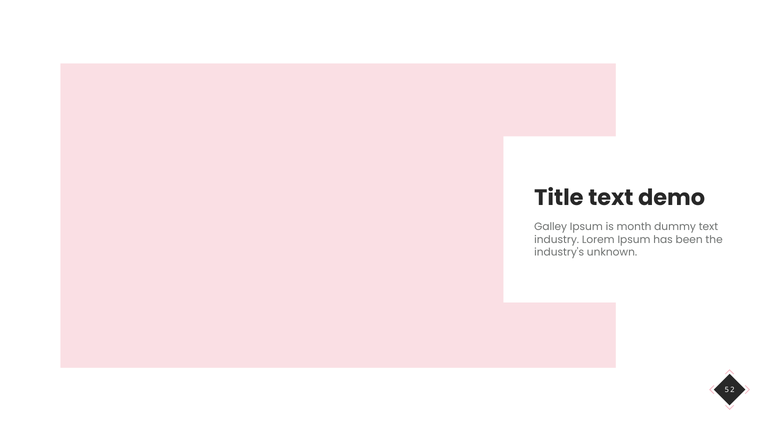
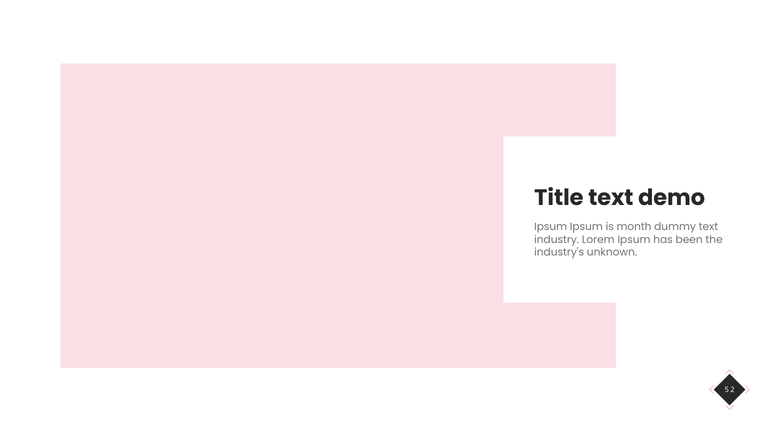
Galley at (551, 227): Galley -> Ipsum
